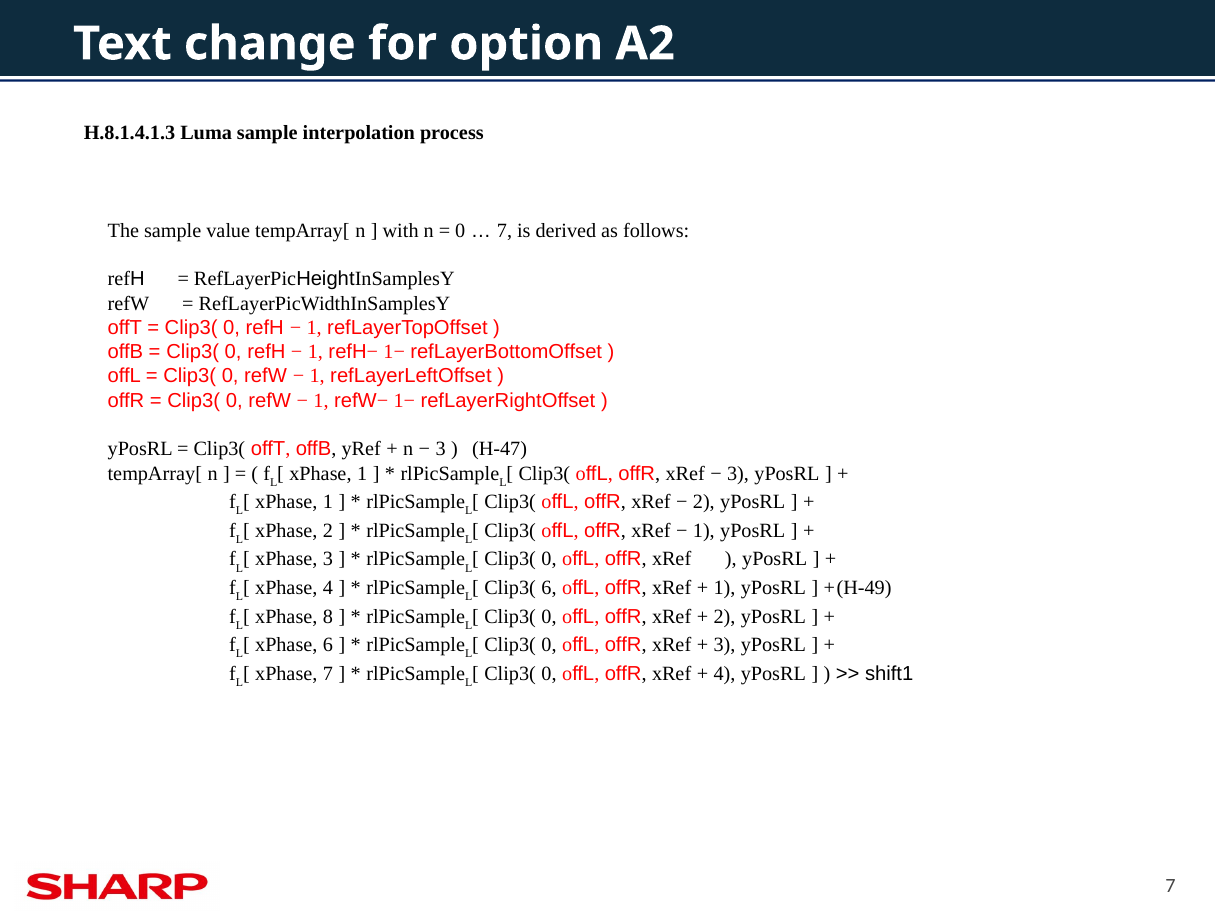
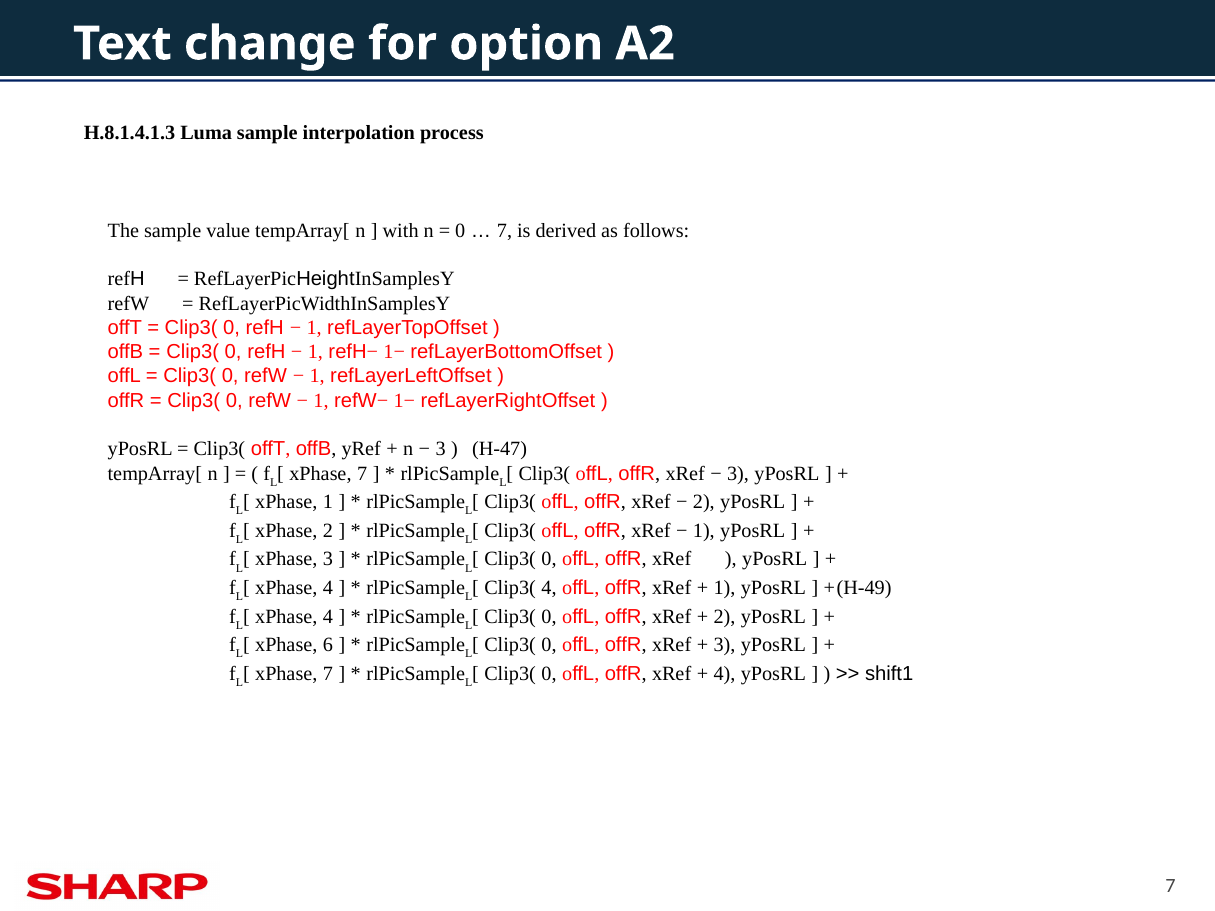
1 at (362, 474): 1 -> 7
Clip3( 6: 6 -> 4
8 at (328, 617): 8 -> 4
